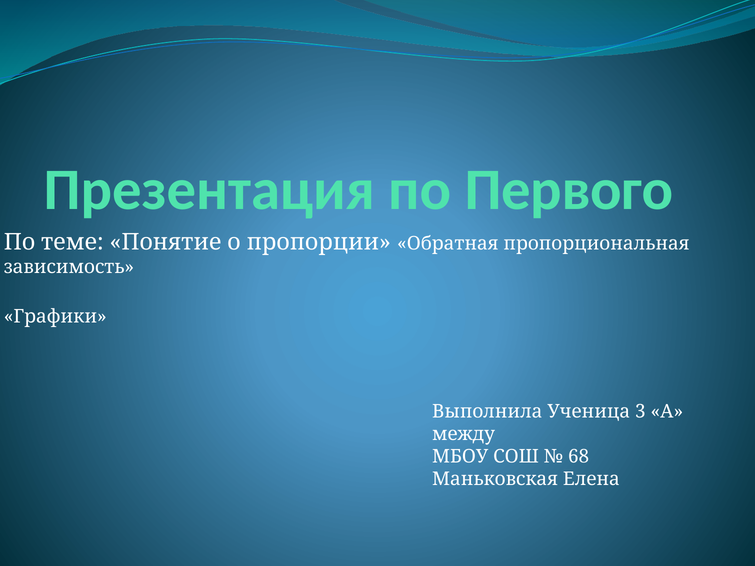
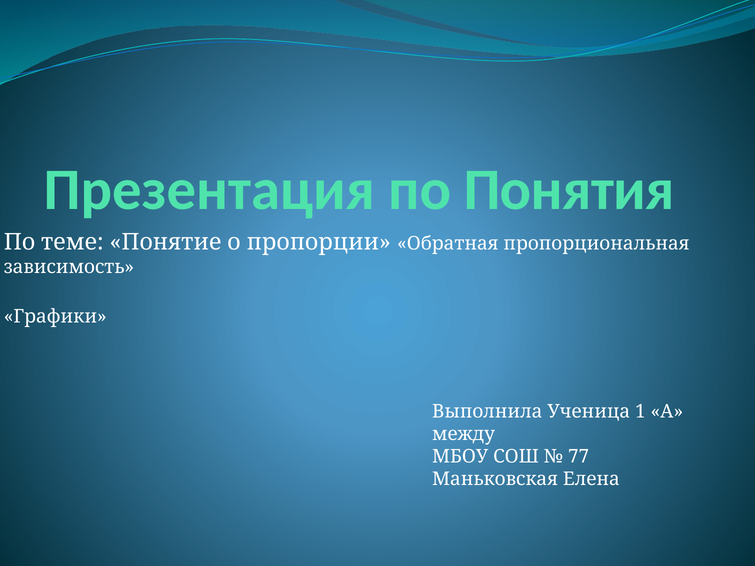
Первого: Первого -> Понятия
3: 3 -> 1
68: 68 -> 77
